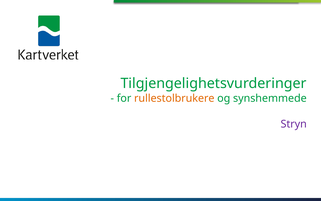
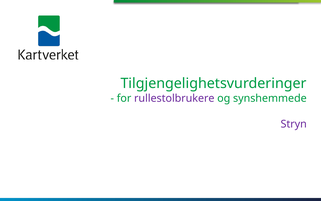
rullestolbrukere colour: orange -> purple
